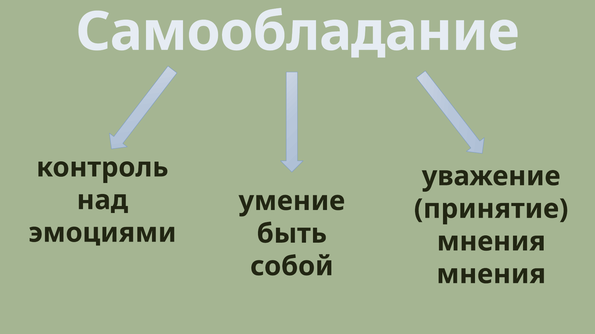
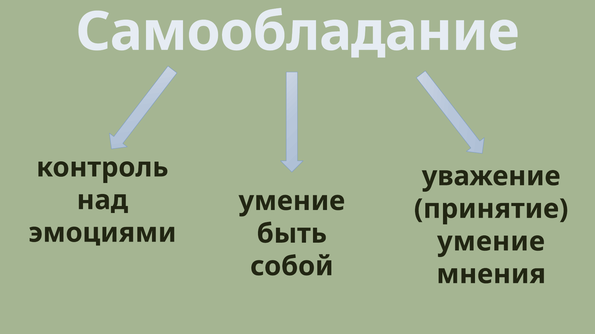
мнения at (491, 242): мнения -> умение
